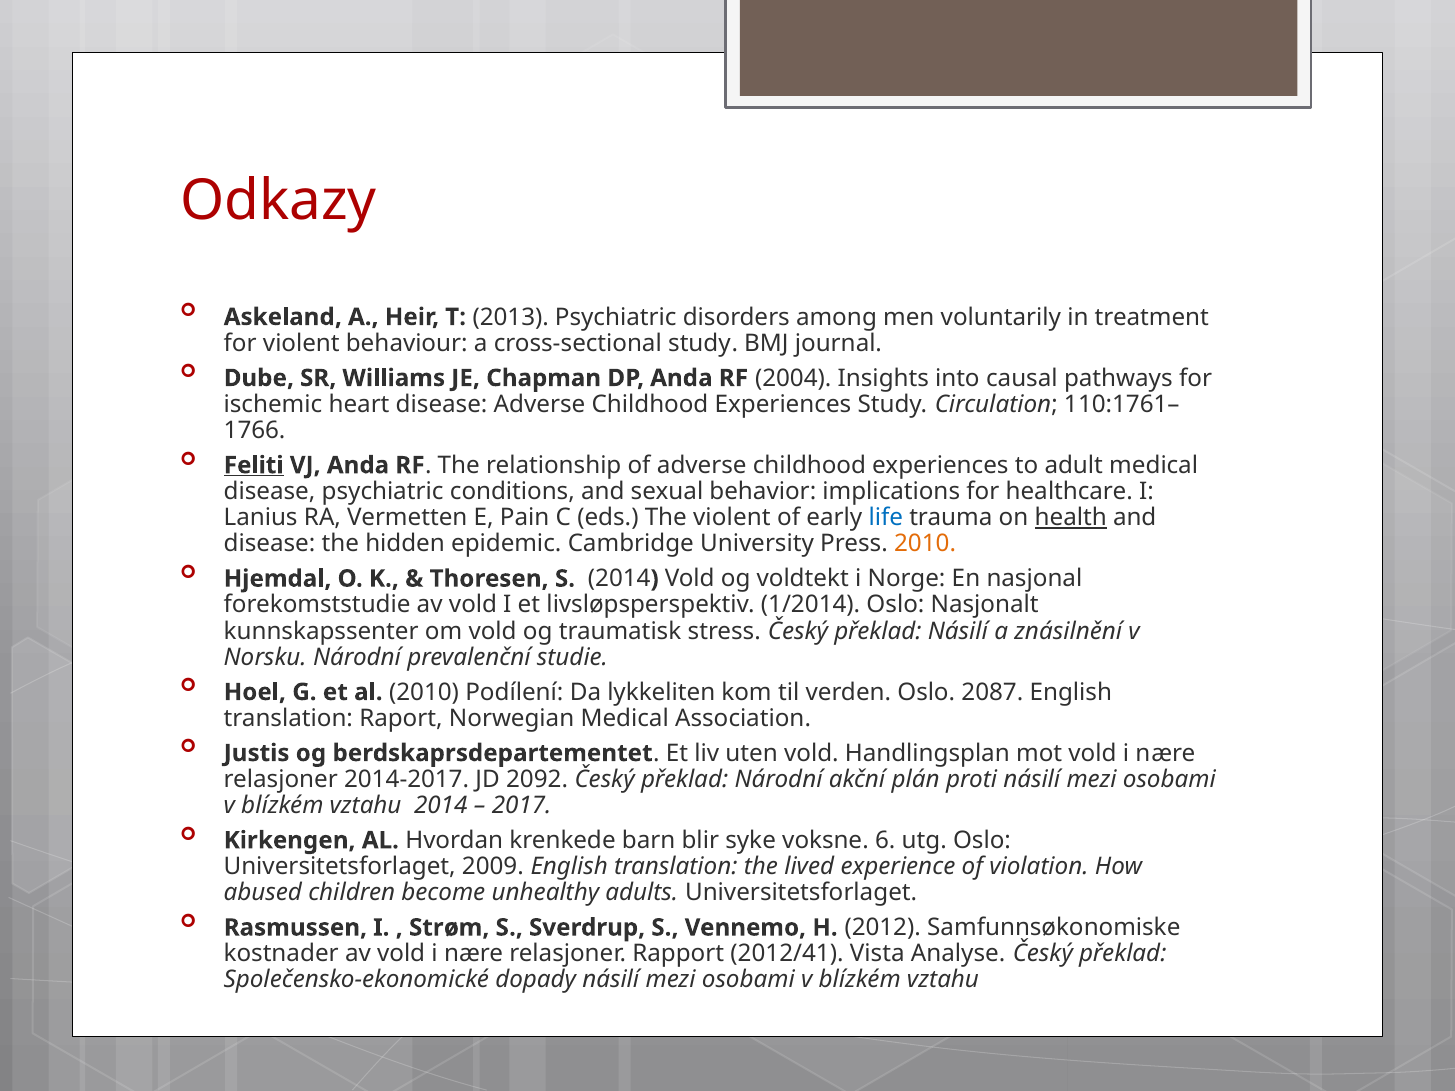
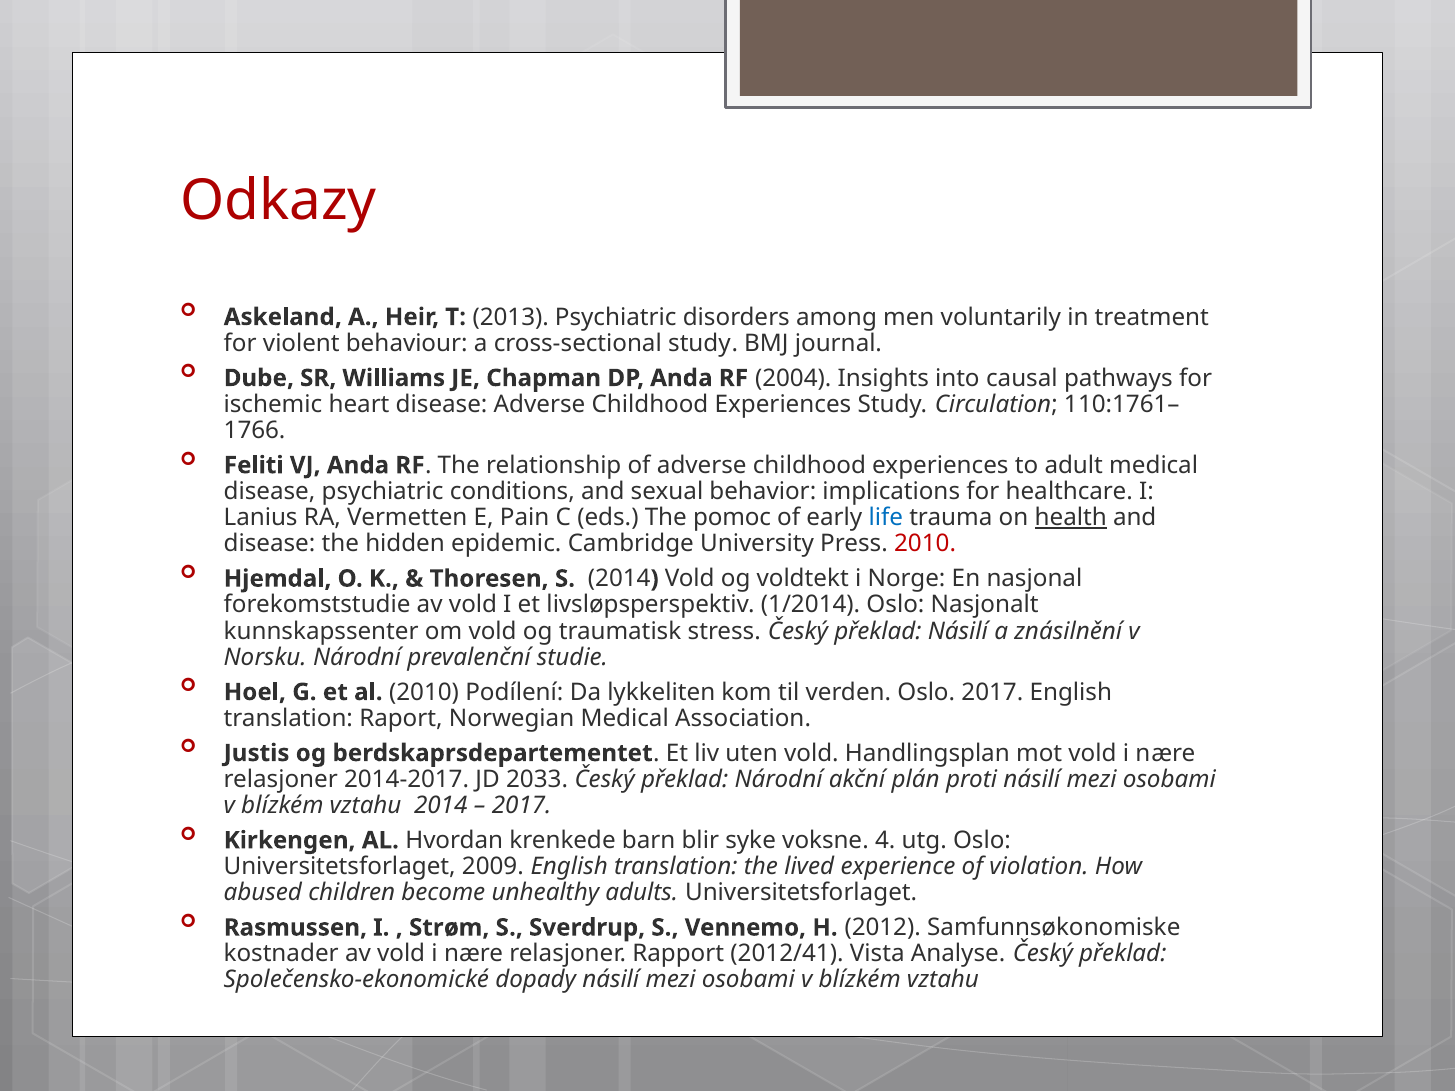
Feliti underline: present -> none
The violent: violent -> pomoc
2010 at (925, 544) colour: orange -> red
Oslo 2087: 2087 -> 2017
2092: 2092 -> 2033
6: 6 -> 4
